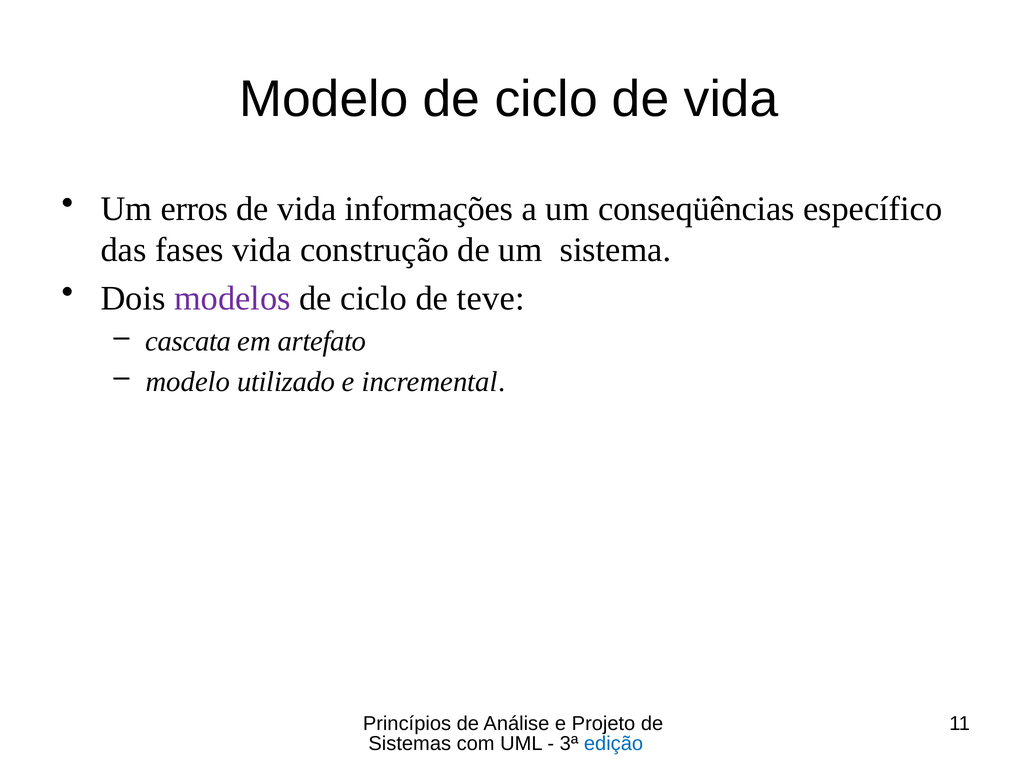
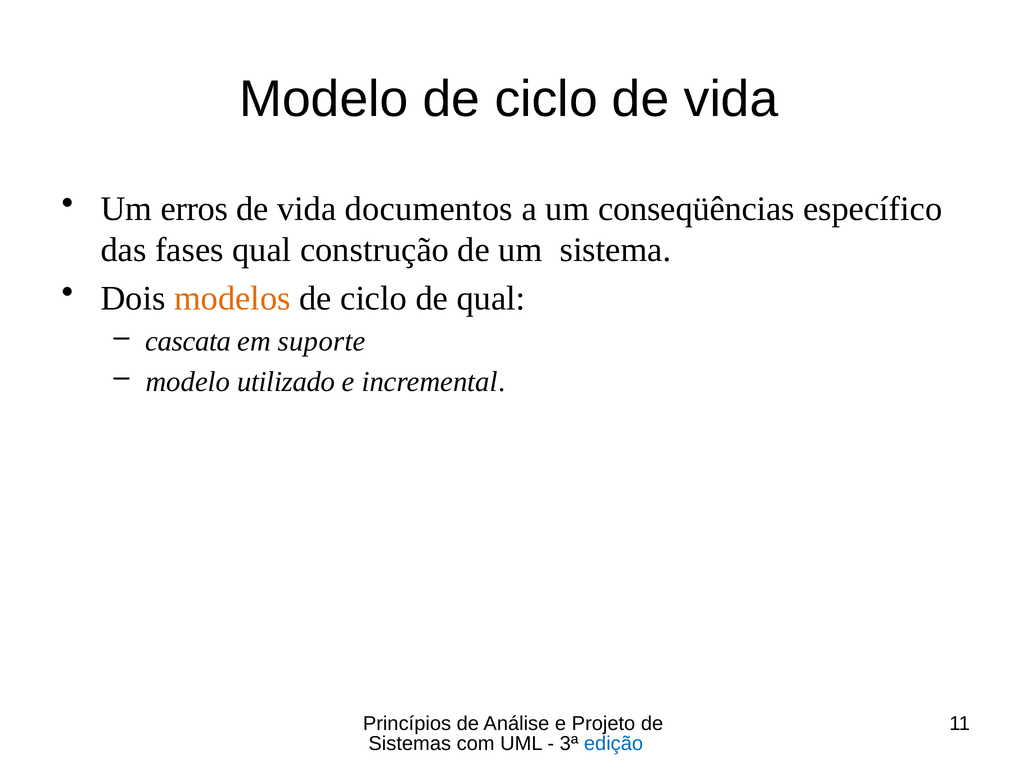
informações: informações -> documentos
fases vida: vida -> qual
modelos colour: purple -> orange
de teve: teve -> qual
artefato: artefato -> suporte
